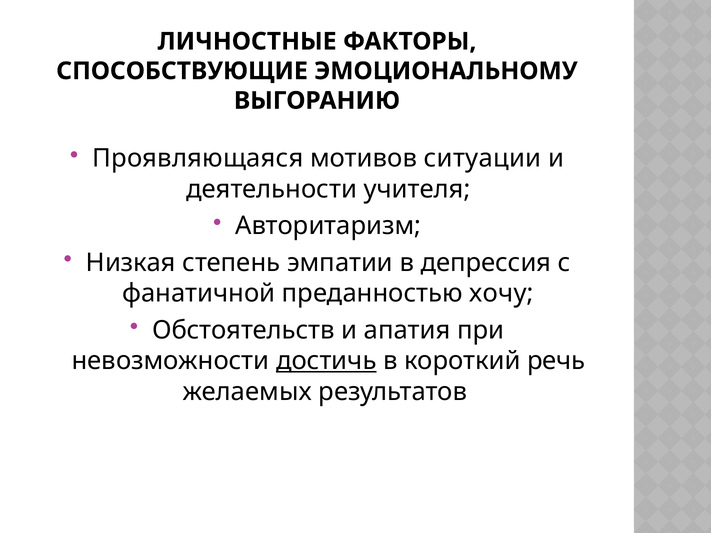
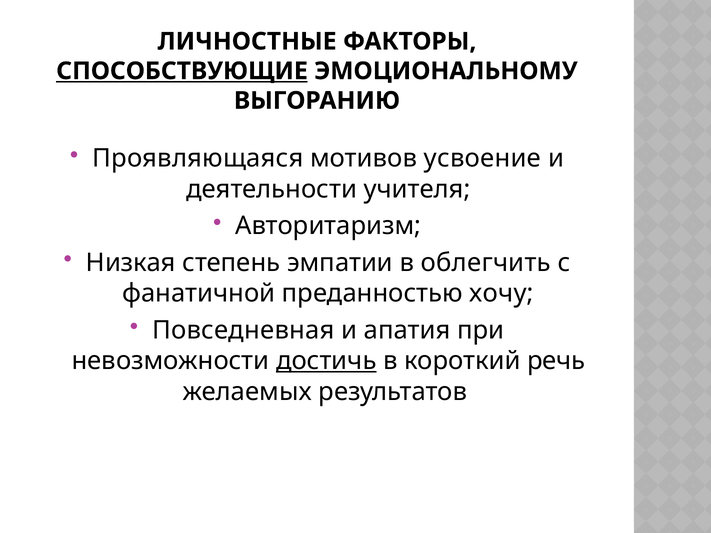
СПОСОБСТВУЮЩИЕ underline: none -> present
ситуации: ситуации -> усвоение
депрессия: депрессия -> облегчить
Обстоятельств: Обстоятельств -> Повседневная
